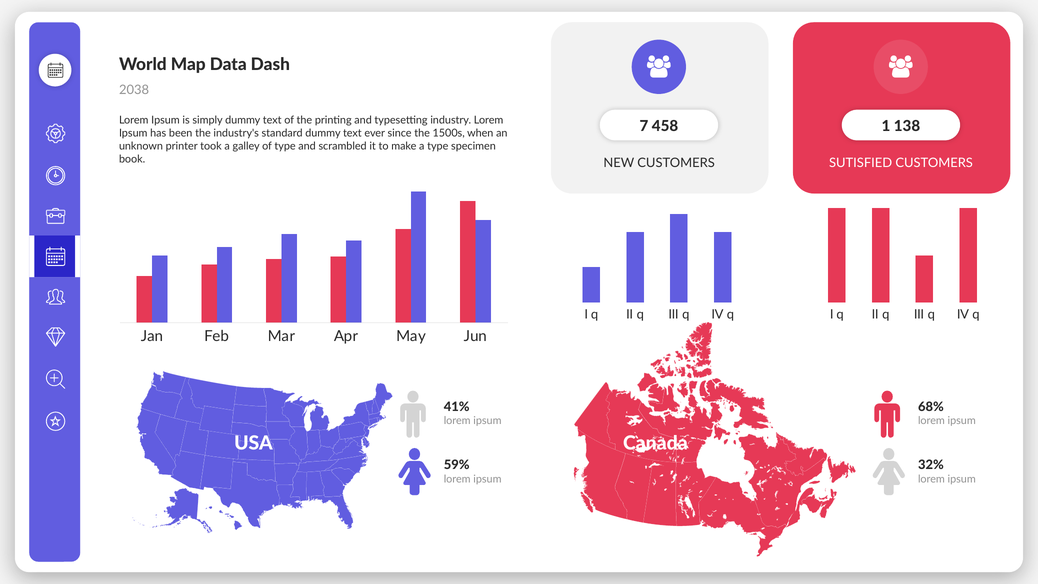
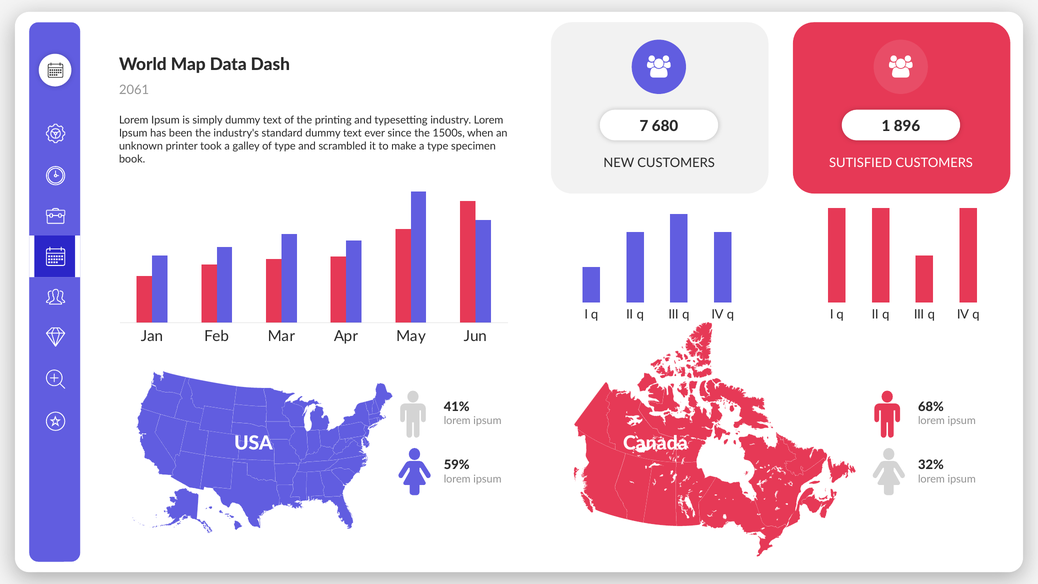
2038: 2038 -> 2061
458: 458 -> 680
138: 138 -> 896
